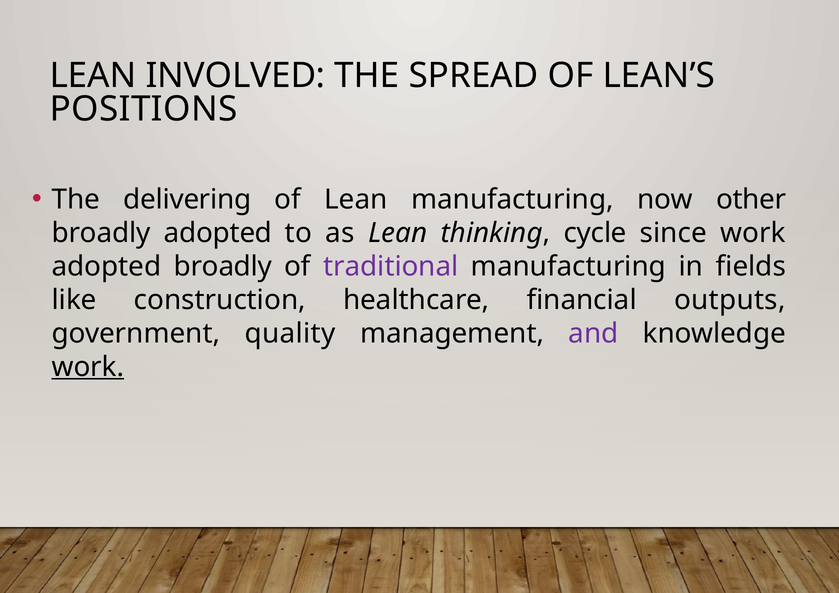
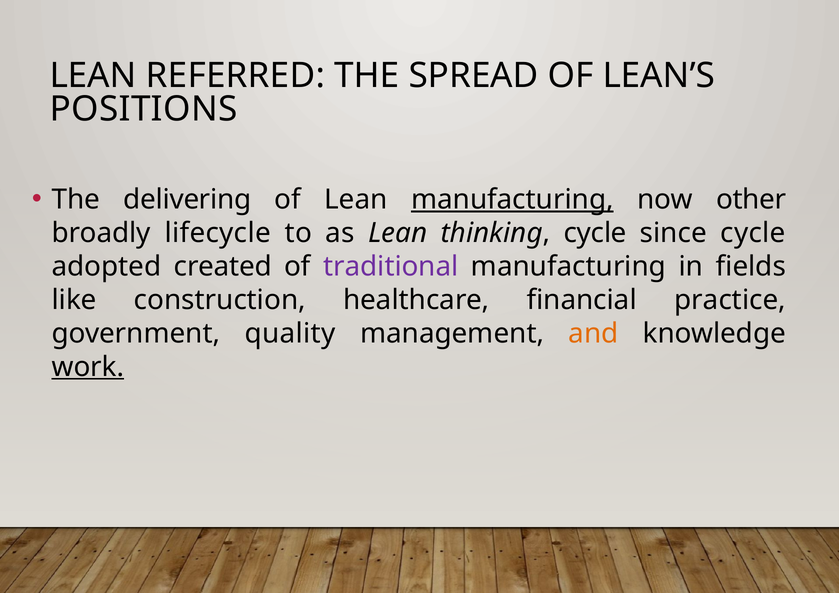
INVOLVED: INVOLVED -> REFERRED
manufacturing at (512, 200) underline: none -> present
broadly adopted: adopted -> lifecycle
since work: work -> cycle
adopted broadly: broadly -> created
outputs: outputs -> practice
and colour: purple -> orange
